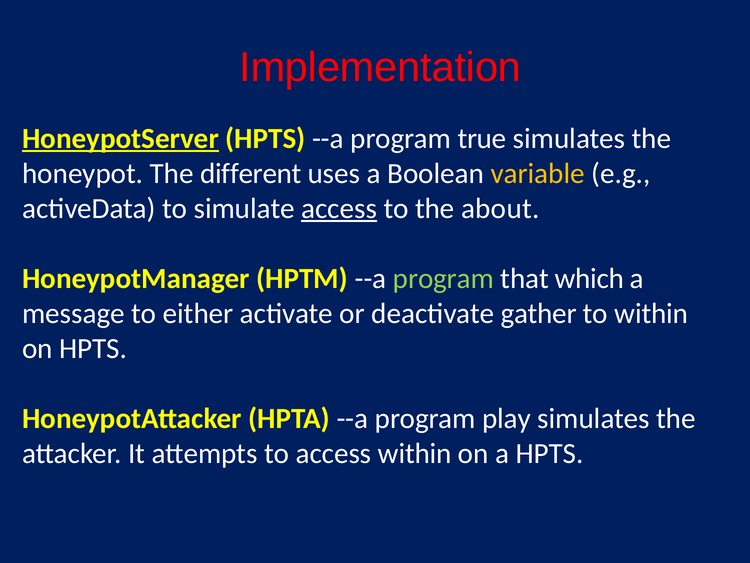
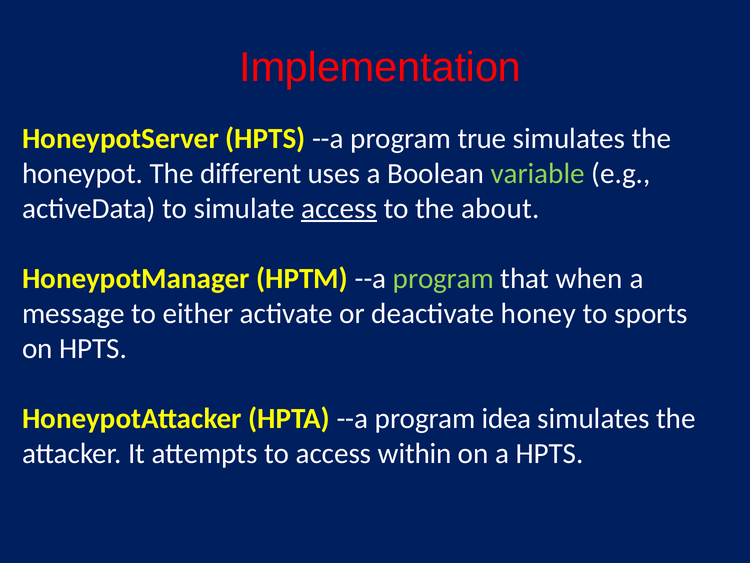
HoneypotServer underline: present -> none
variable colour: yellow -> light green
which: which -> when
gather: gather -> honey
to within: within -> sports
play: play -> idea
